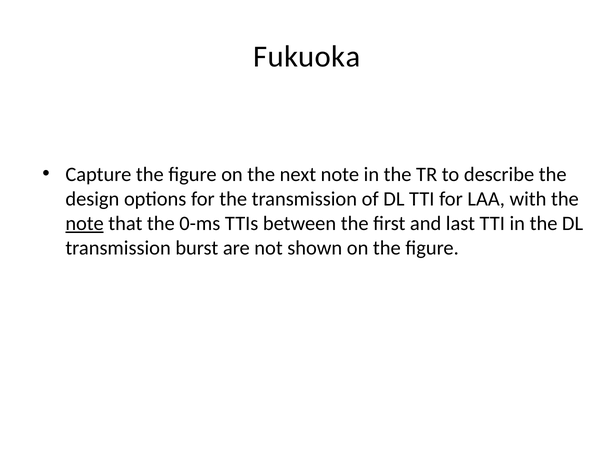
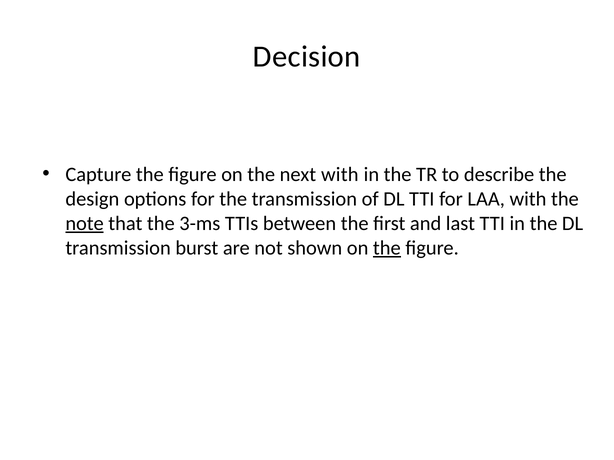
Fukuoka: Fukuoka -> Decision
next note: note -> with
0-ms: 0-ms -> 3-ms
the at (387, 248) underline: none -> present
